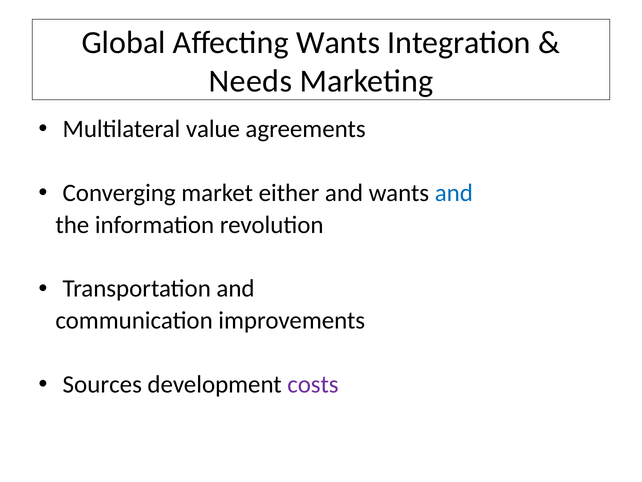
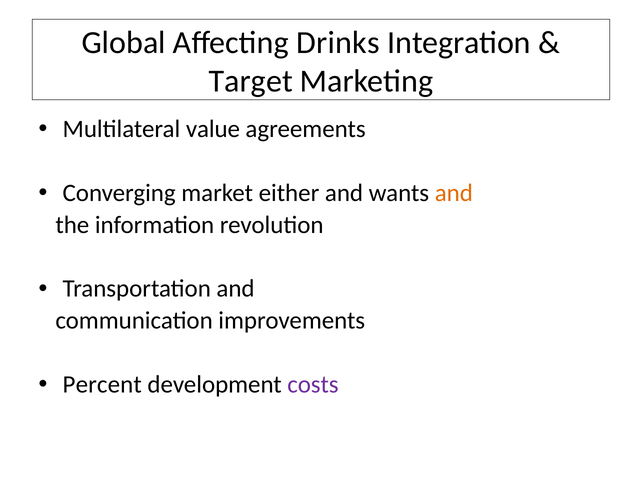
Affecting Wants: Wants -> Drinks
Needs: Needs -> Target
and at (454, 193) colour: blue -> orange
Sources: Sources -> Percent
